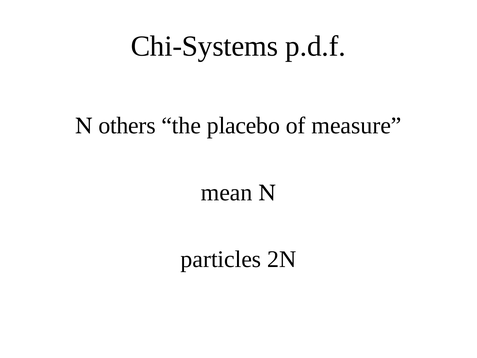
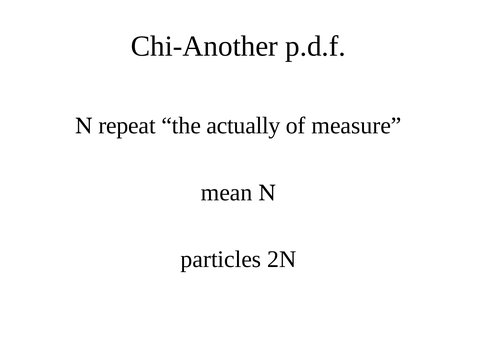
Chi-Systems: Chi-Systems -> Chi-Another
others: others -> repeat
placebo: placebo -> actually
